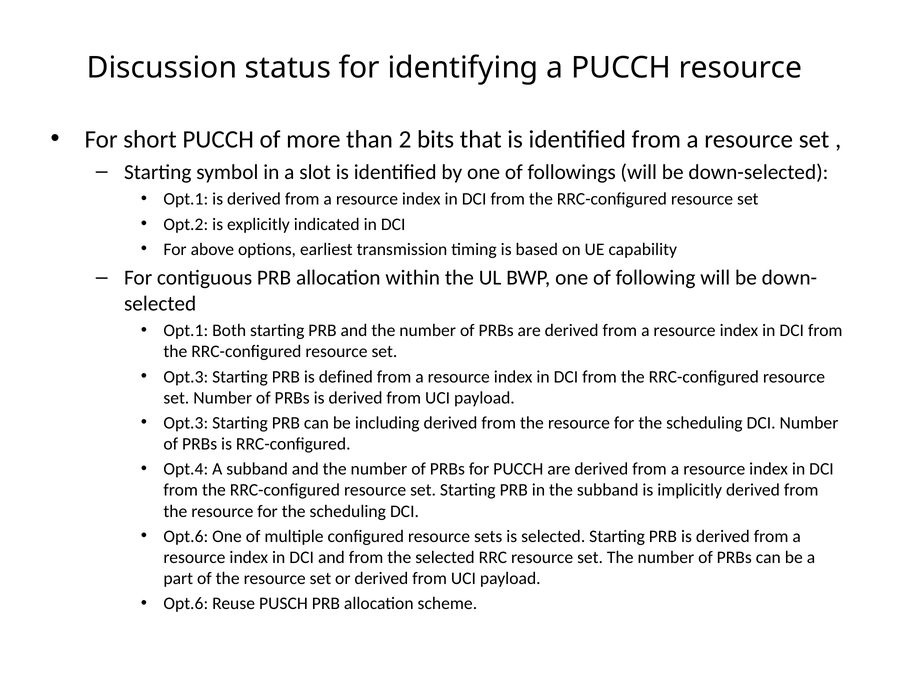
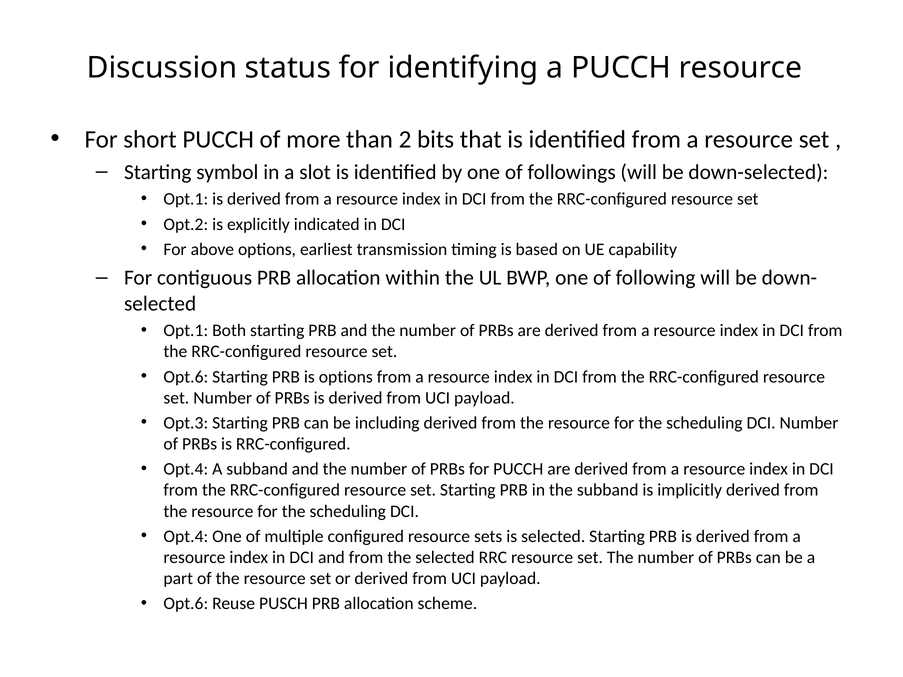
Opt.3 at (186, 377): Opt.3 -> Opt.6
is defined: defined -> options
Opt.6 at (186, 537): Opt.6 -> Opt.4
